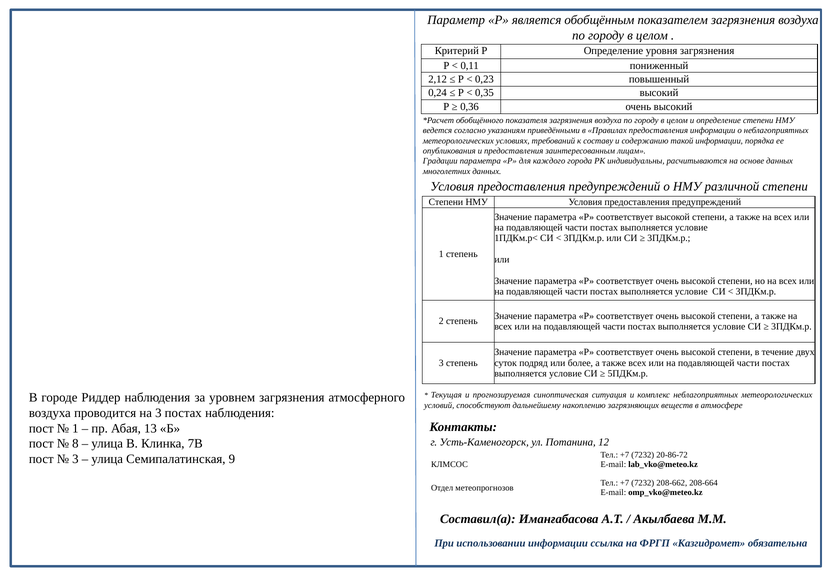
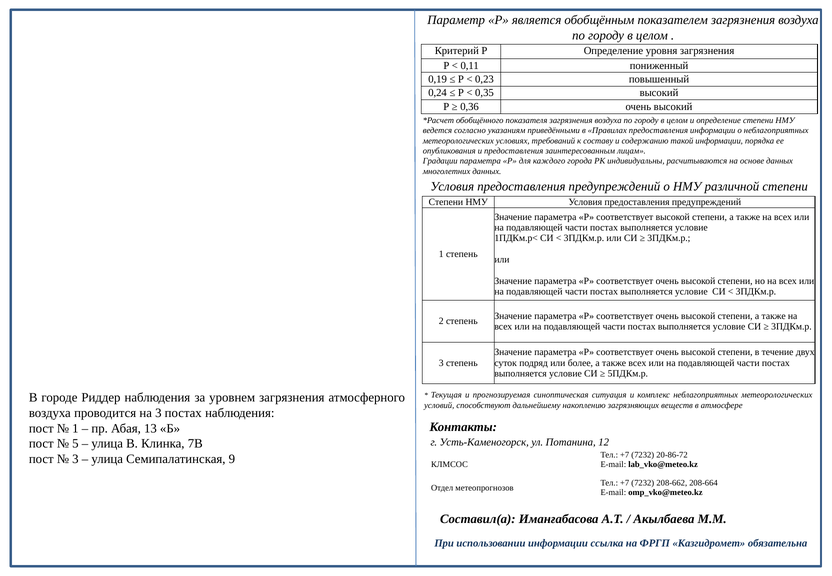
2,12: 2,12 -> 0,19
8: 8 -> 5
